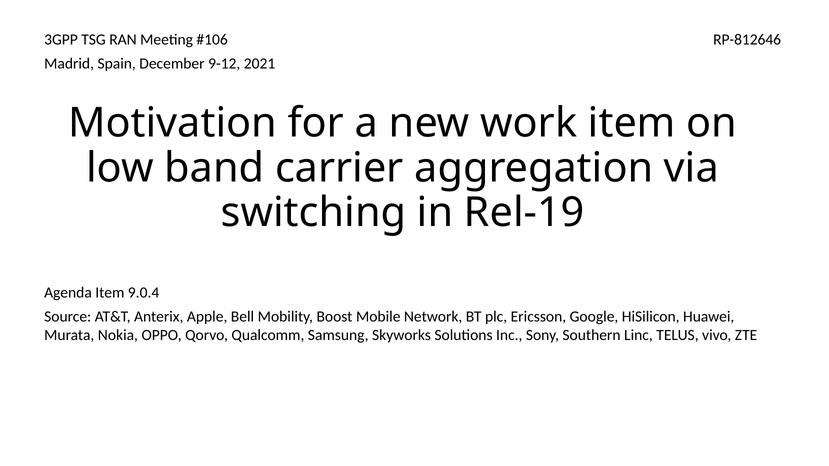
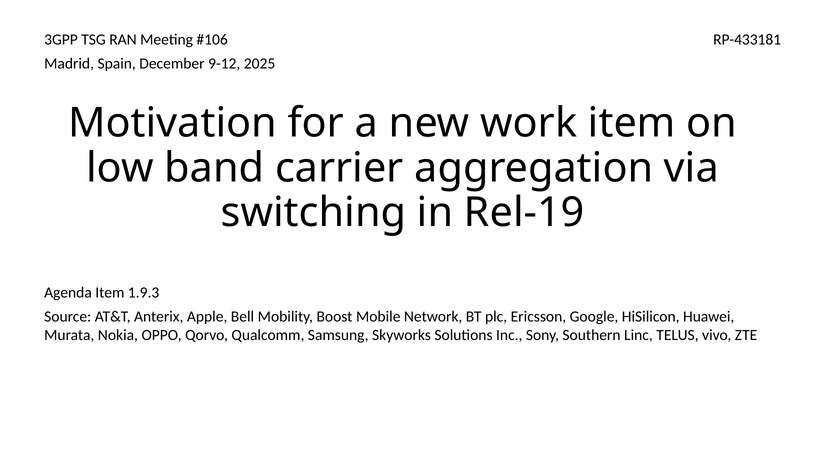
RP-812646: RP-812646 -> RP-433181
2021: 2021 -> 2025
9.0.4: 9.0.4 -> 1.9.3
